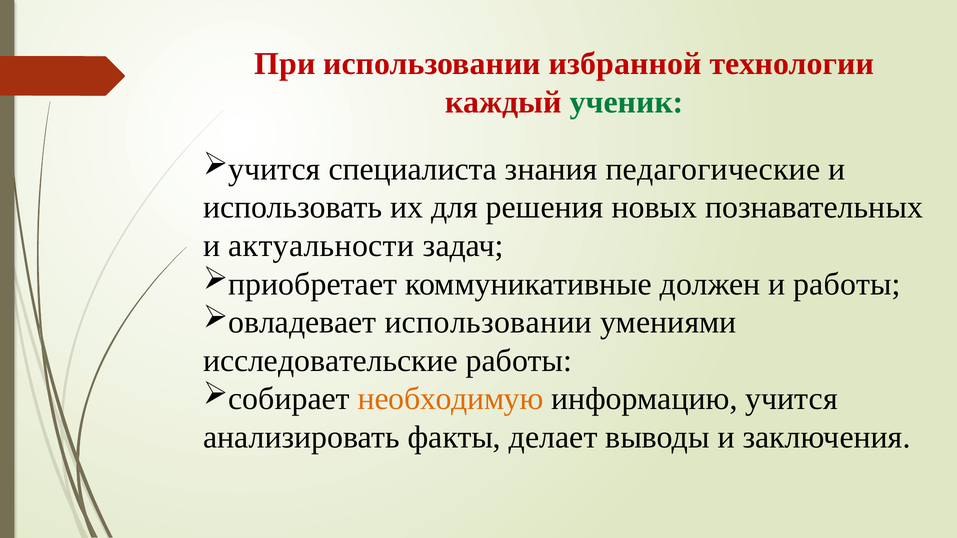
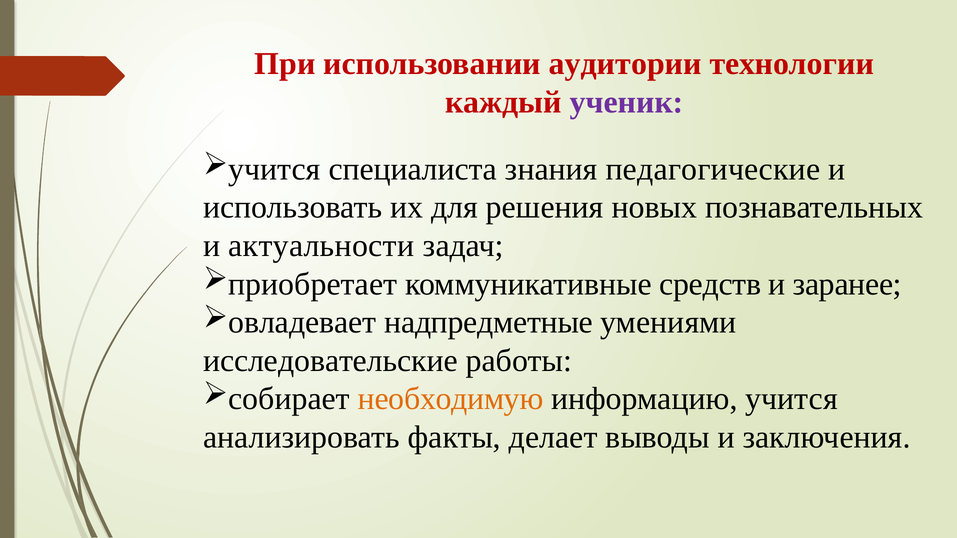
избранной: избранной -> аудитории
ученик colour: green -> purple
должен: должен -> средств
и работы: работы -> заранее
овладевает использовании: использовании -> надпредметные
